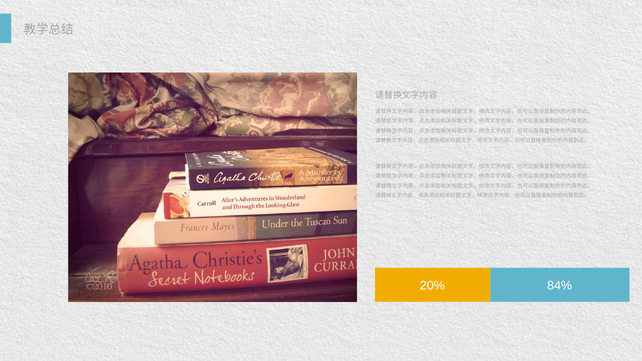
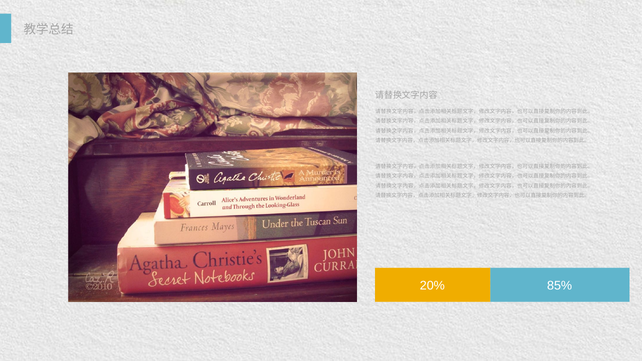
84%: 84% -> 85%
